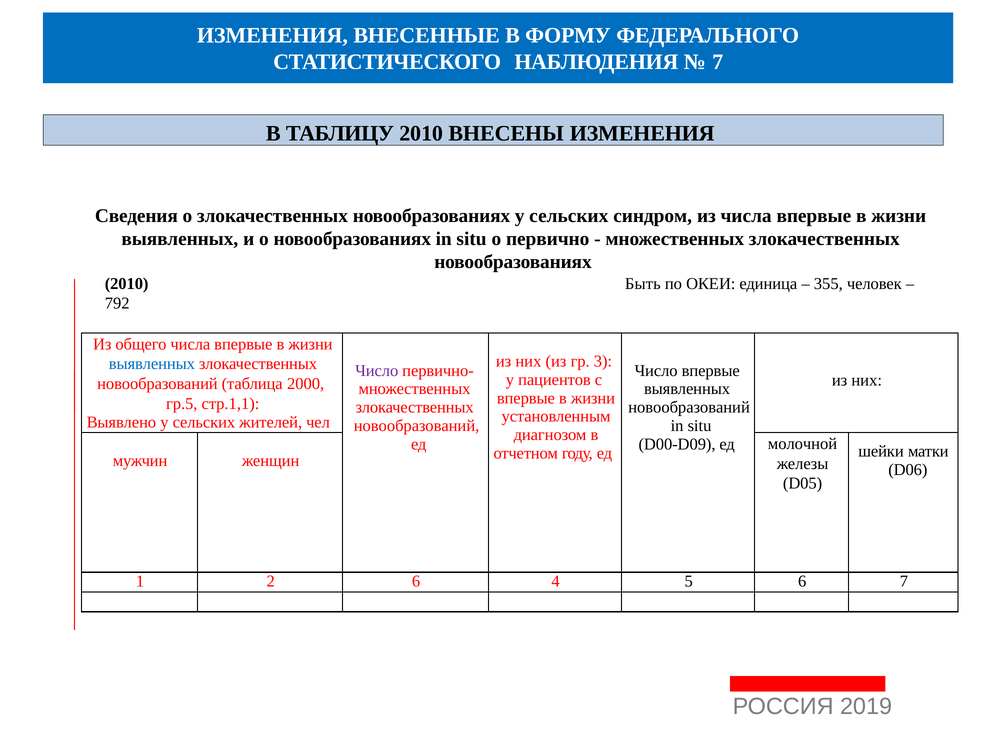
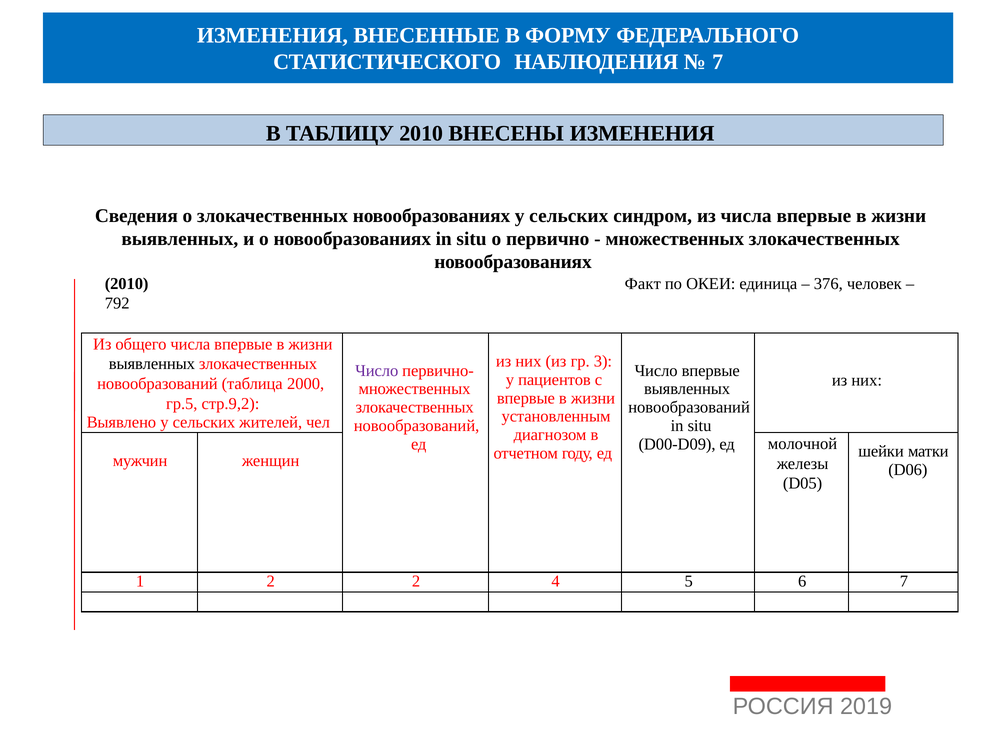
Быть: Быть -> Факт
355: 355 -> 376
выявленных at (152, 364) colour: blue -> black
стр.1,1: стр.1,1 -> стр.9,2
2 6: 6 -> 2
